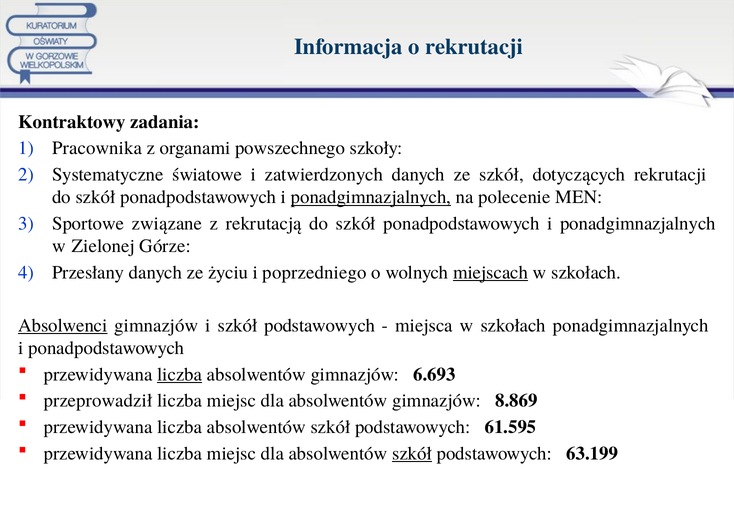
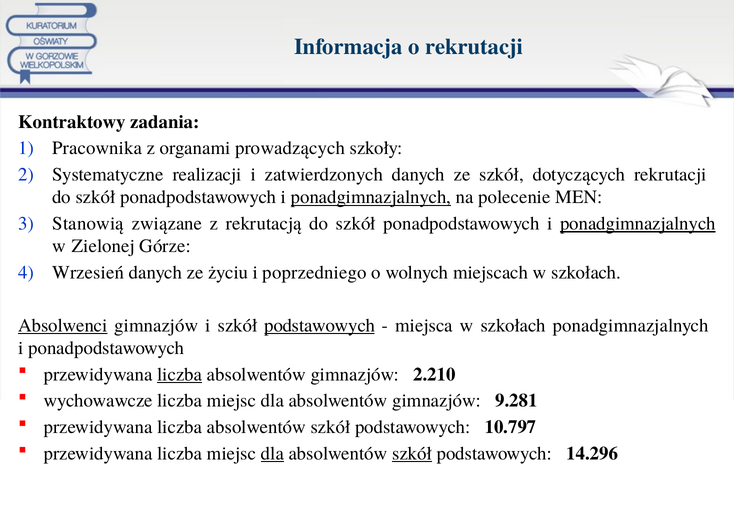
powszechnego: powszechnego -> prowadzących
światowe: światowe -> realizacji
Sportowe: Sportowe -> Stanowią
ponadgimnazjalnych at (638, 224) underline: none -> present
Przesłany: Przesłany -> Wrzesień
miejscach underline: present -> none
podstawowych at (320, 325) underline: none -> present
6.693: 6.693 -> 2.210
przeprowadził: przeprowadził -> wychowawcze
8.869: 8.869 -> 9.281
61.595: 61.595 -> 10.797
dla at (272, 454) underline: none -> present
63.199: 63.199 -> 14.296
